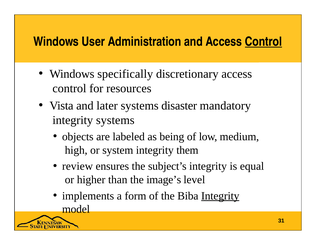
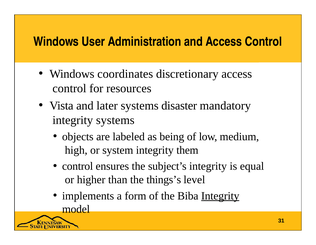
Control at (263, 42) underline: present -> none
specifically: specifically -> coordinates
review at (77, 166): review -> control
image’s: image’s -> things’s
